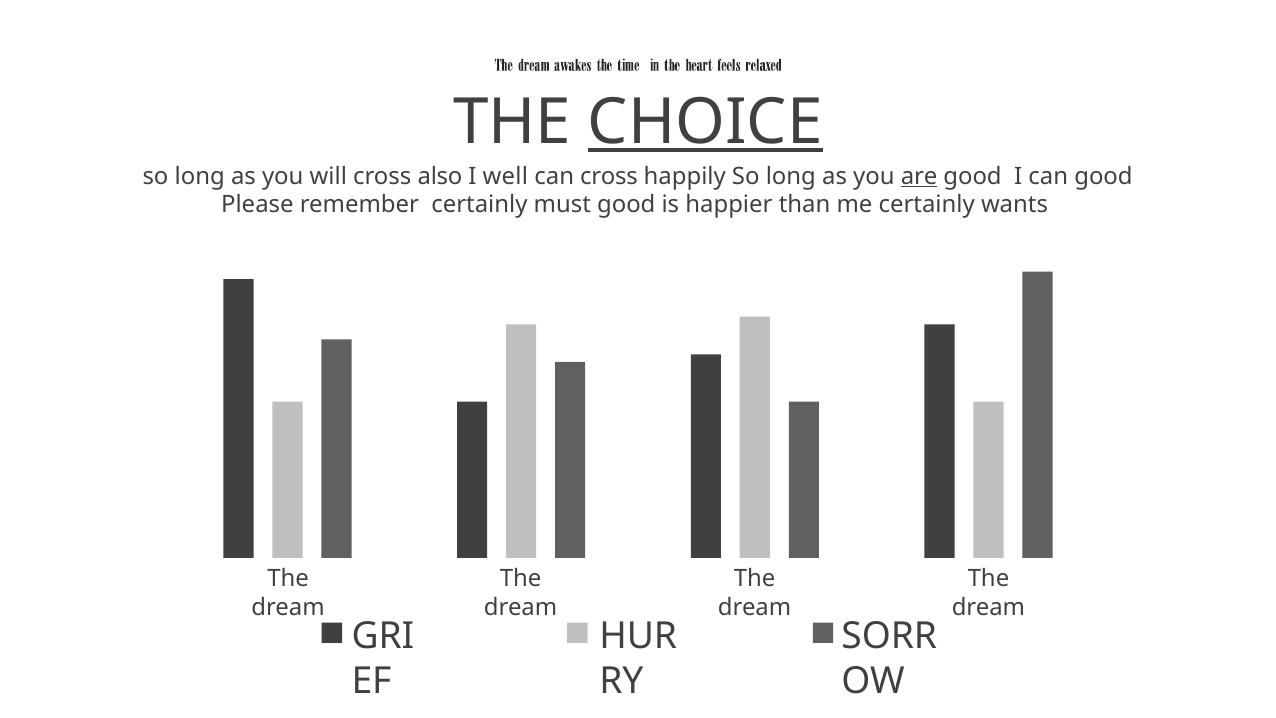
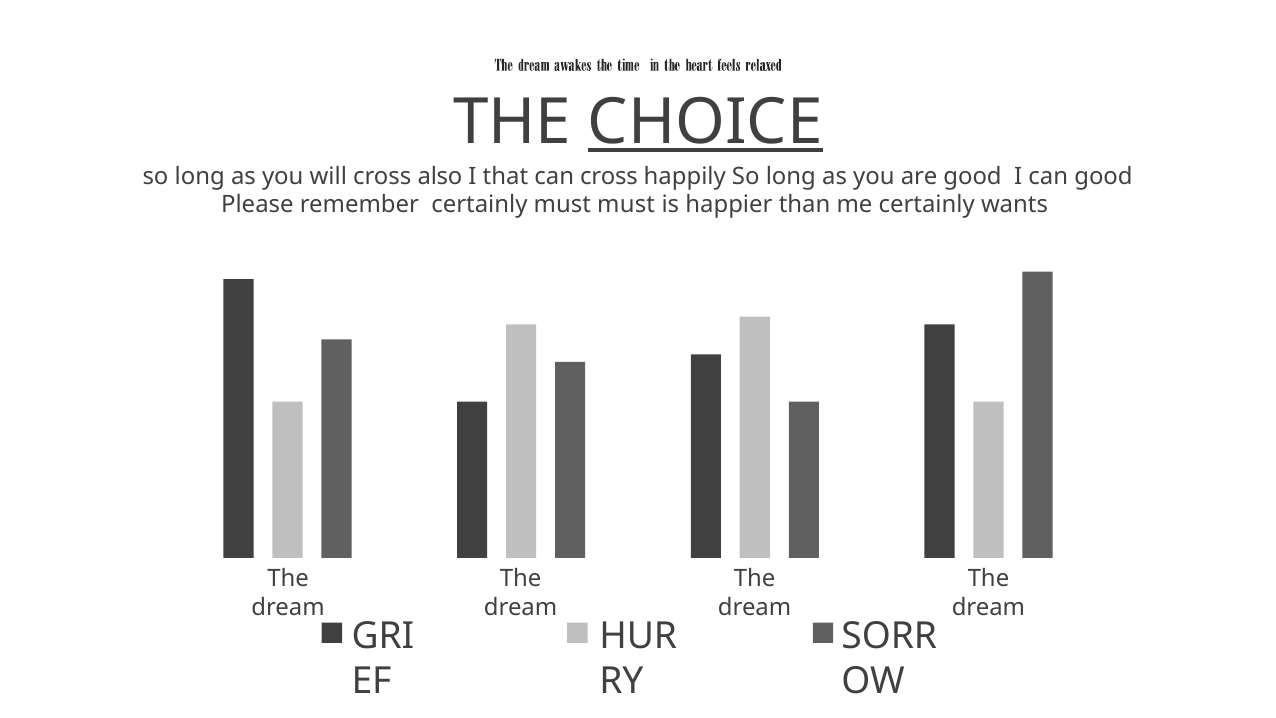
well: well -> that
are underline: present -> none
must good: good -> must
